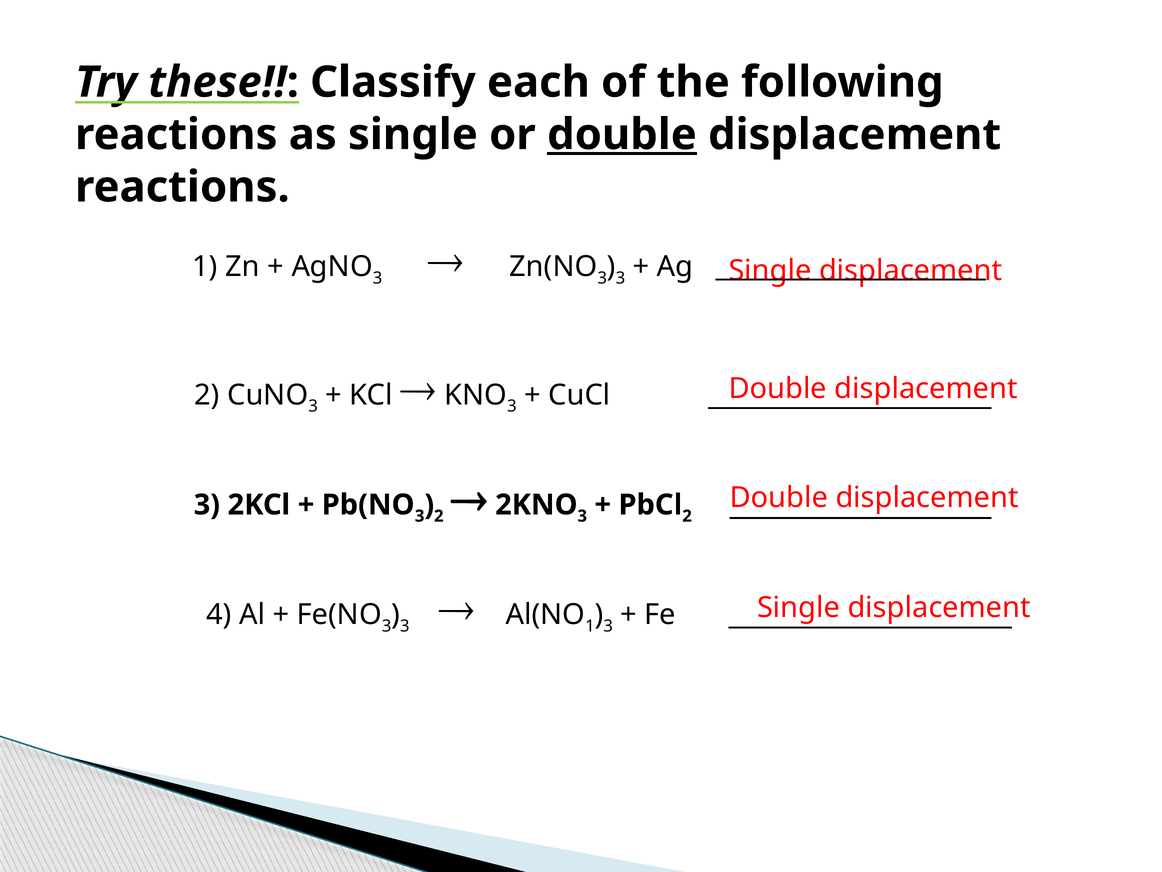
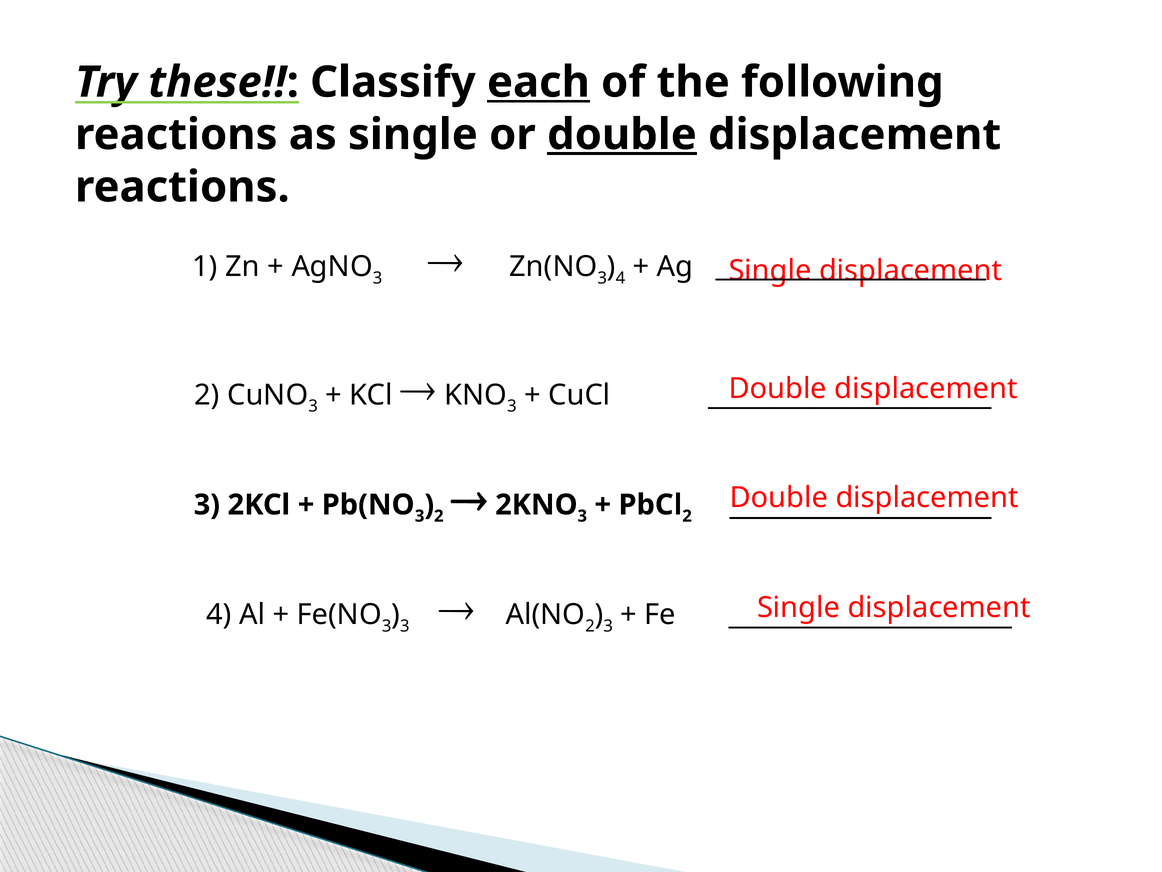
each underline: none -> present
3 at (620, 278): 3 -> 4
1 at (590, 626): 1 -> 2
